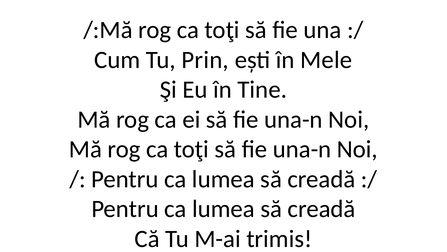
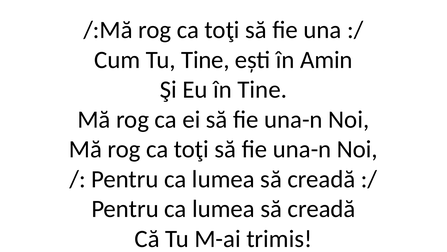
Tu Prin: Prin -> Tine
Mele: Mele -> Amin
